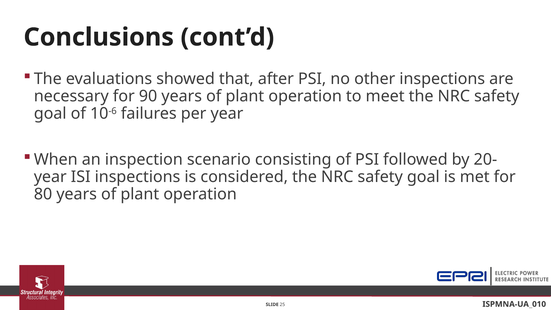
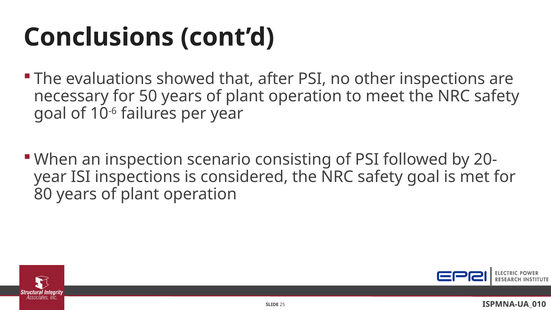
90: 90 -> 50
